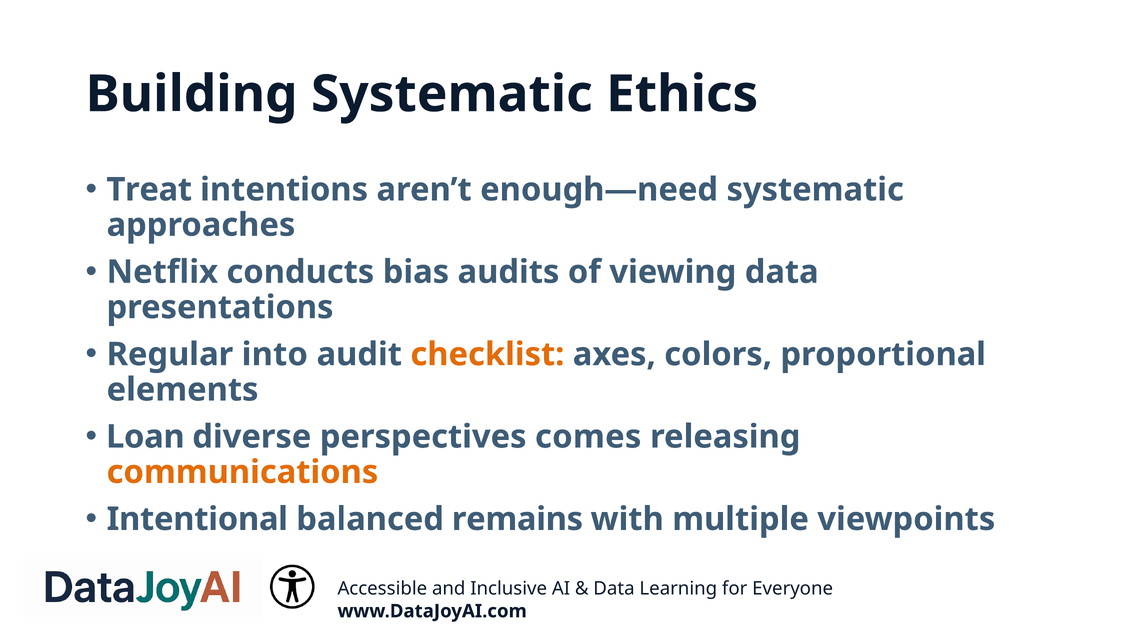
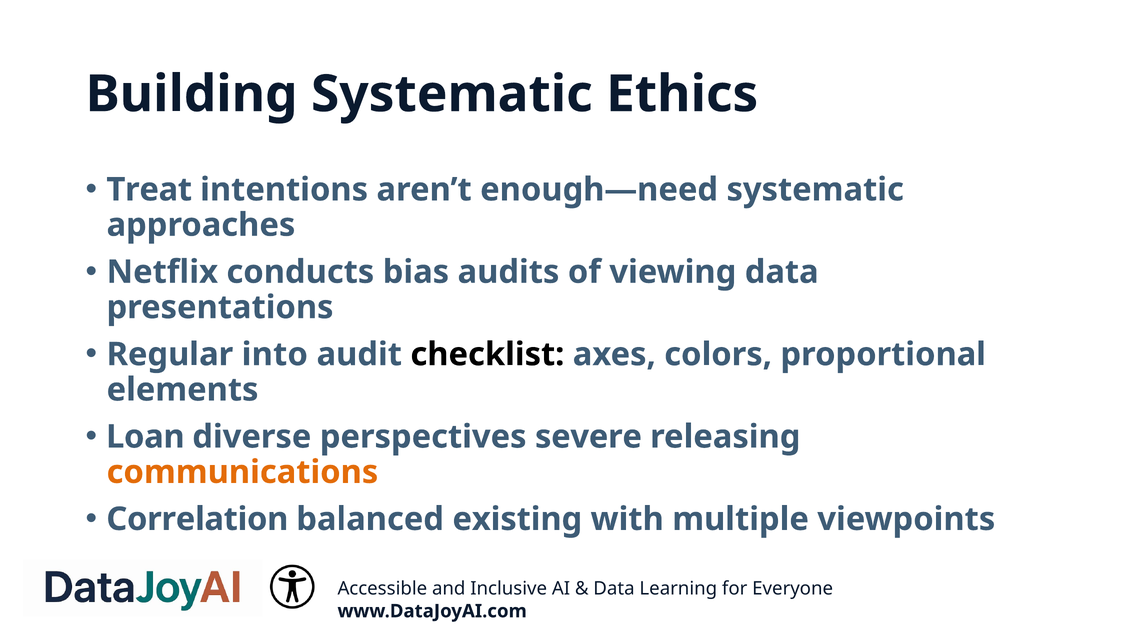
checklist colour: orange -> black
comes: comes -> severe
Intentional: Intentional -> Correlation
remains: remains -> existing
